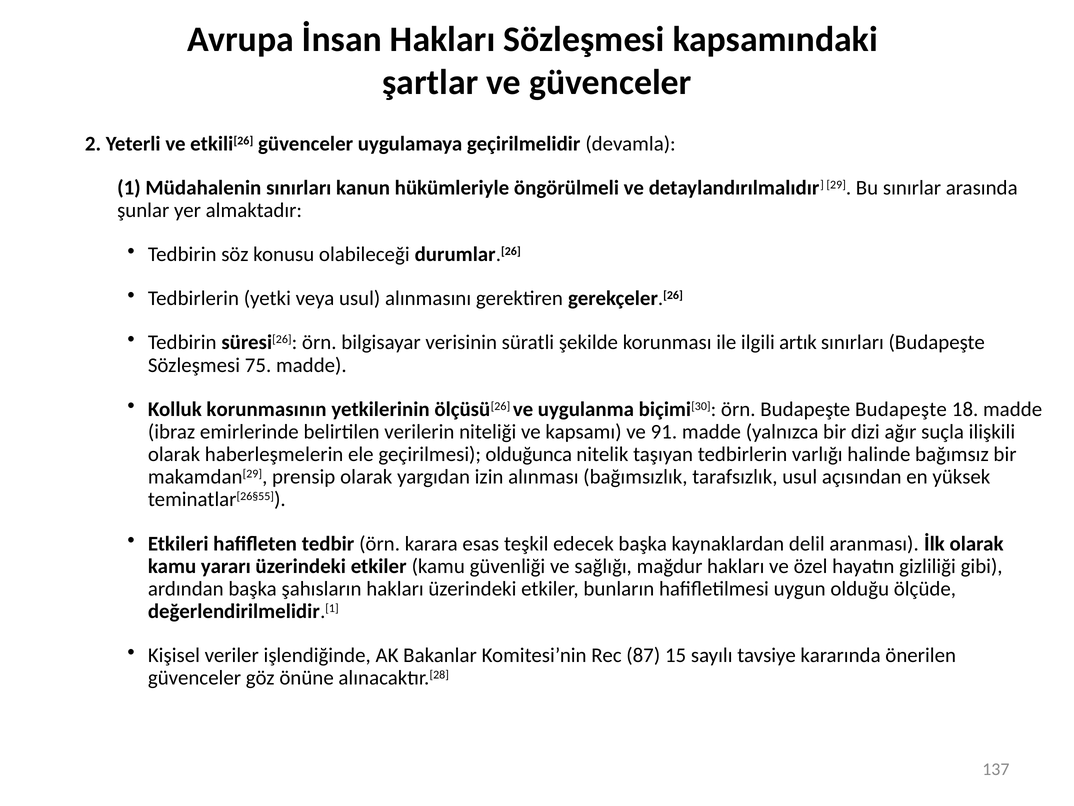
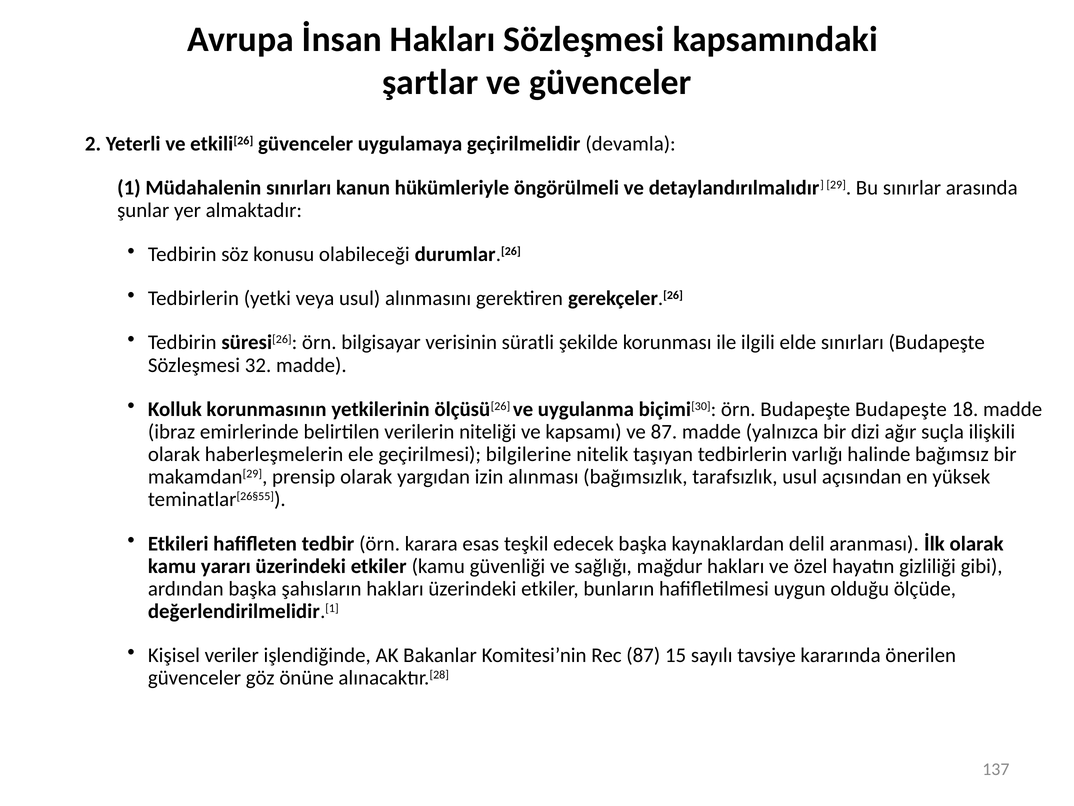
artık: artık -> elde
75: 75 -> 32
ve 91: 91 -> 87
olduğunca: olduğunca -> bilgilerine
